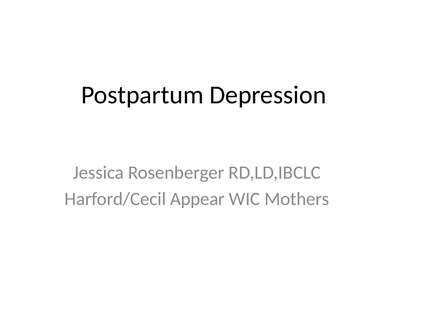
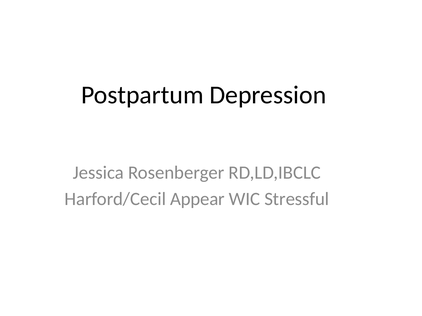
Mothers: Mothers -> Stressful
